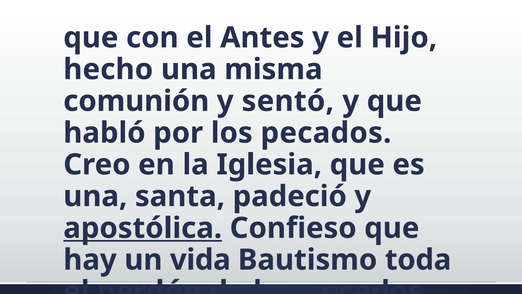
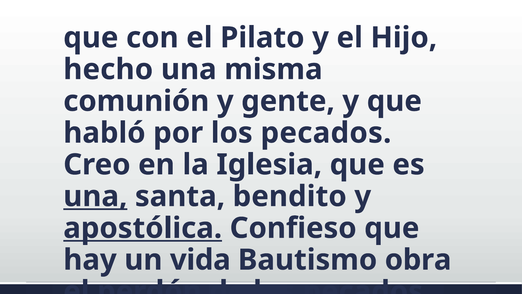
Antes: Antes -> Pilato
sentó: sentó -> gente
una at (95, 196) underline: none -> present
padeció: padeció -> bendito
toda: toda -> obra
